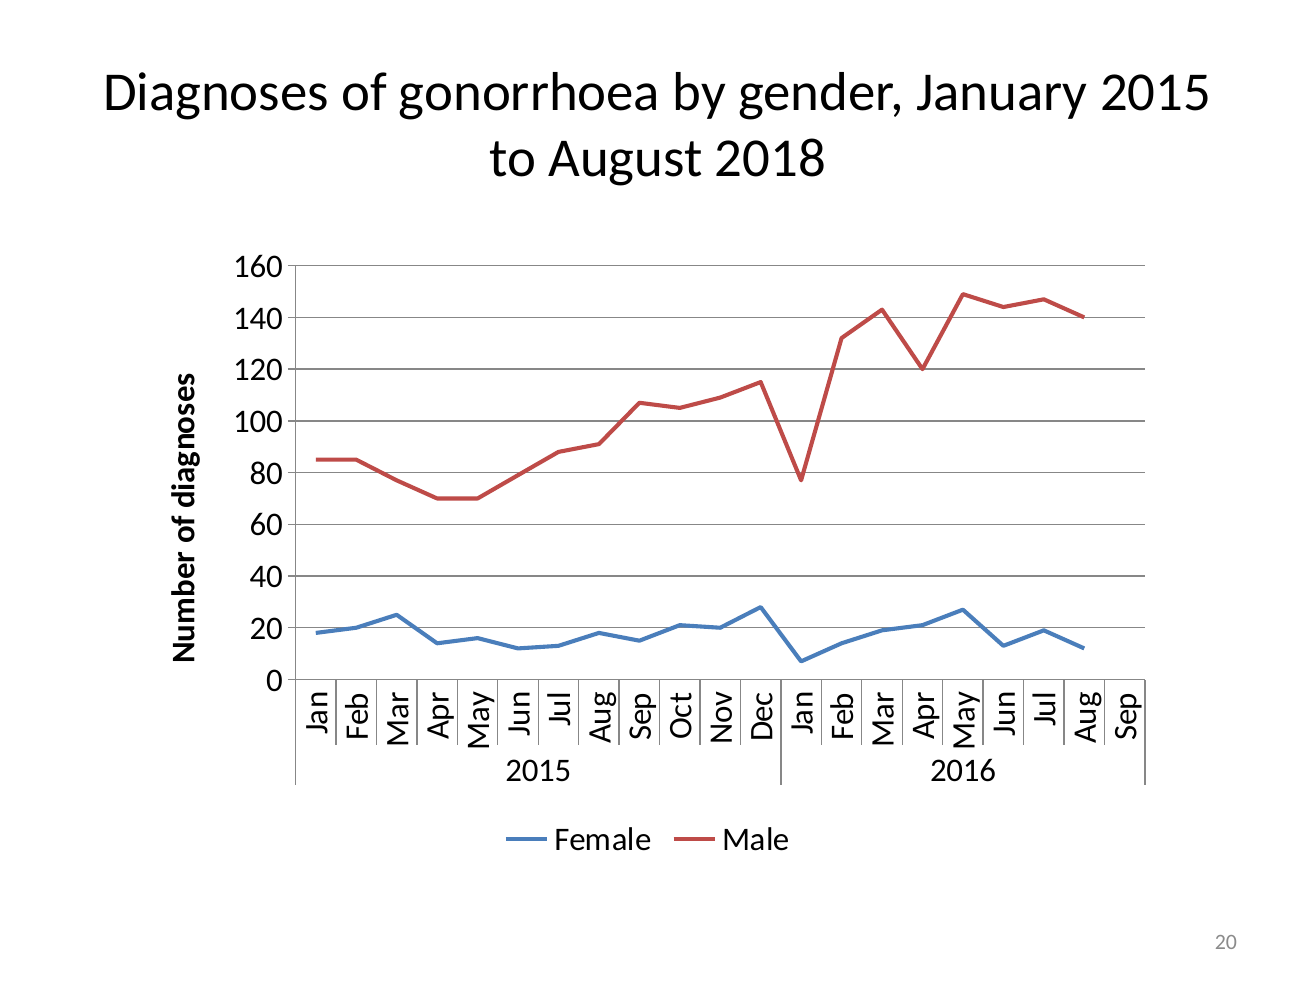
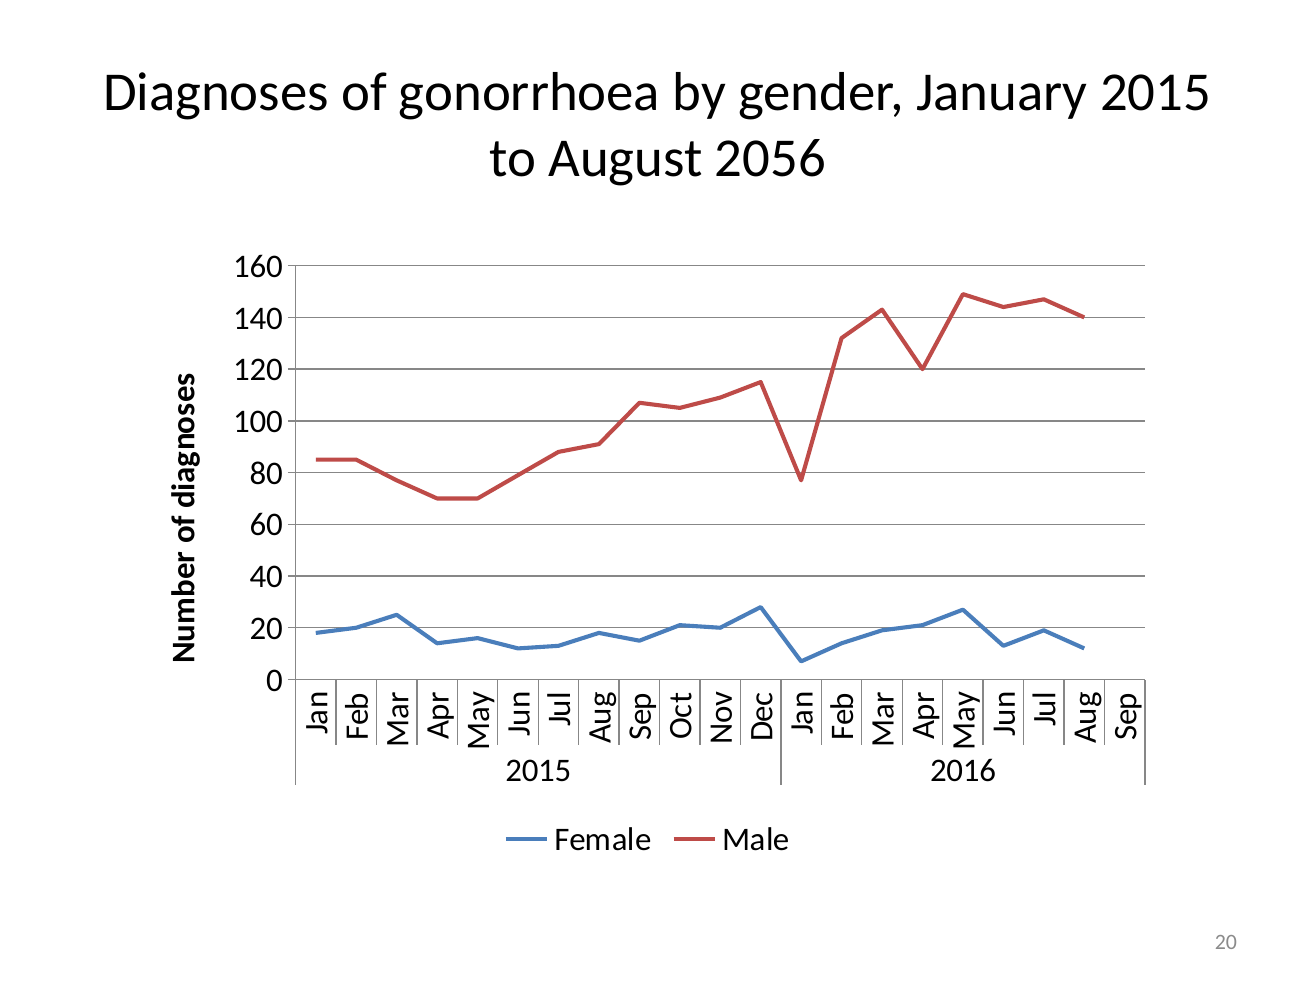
2018: 2018 -> 2056
